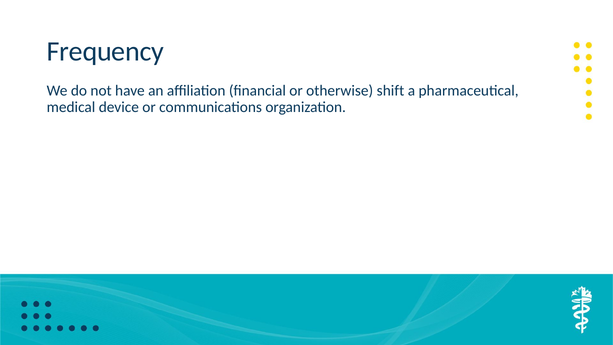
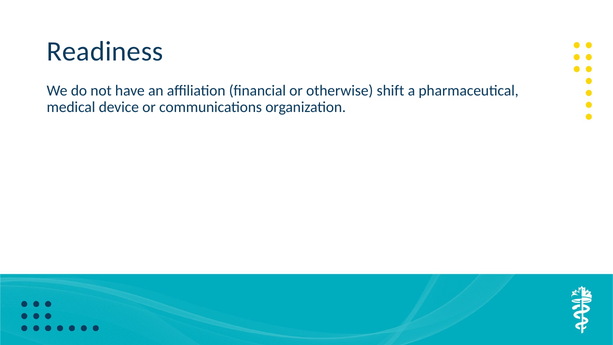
Frequency: Frequency -> Readiness
